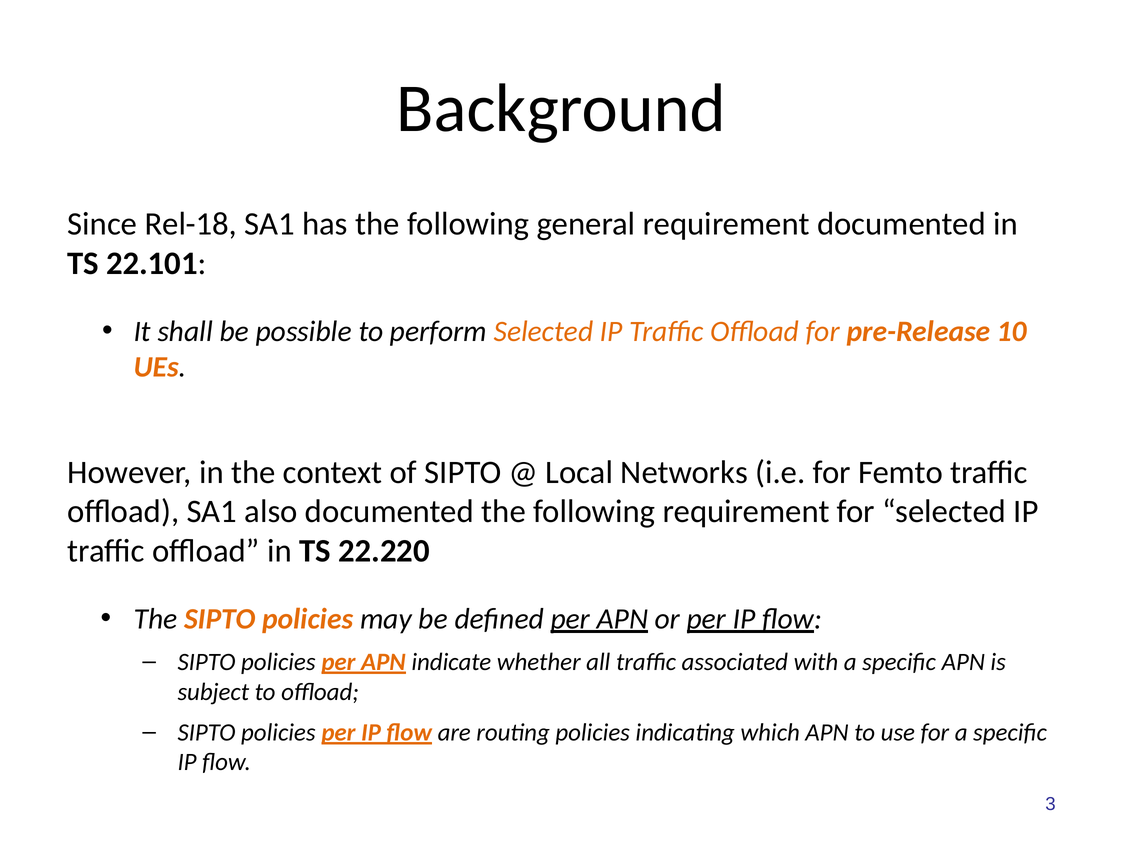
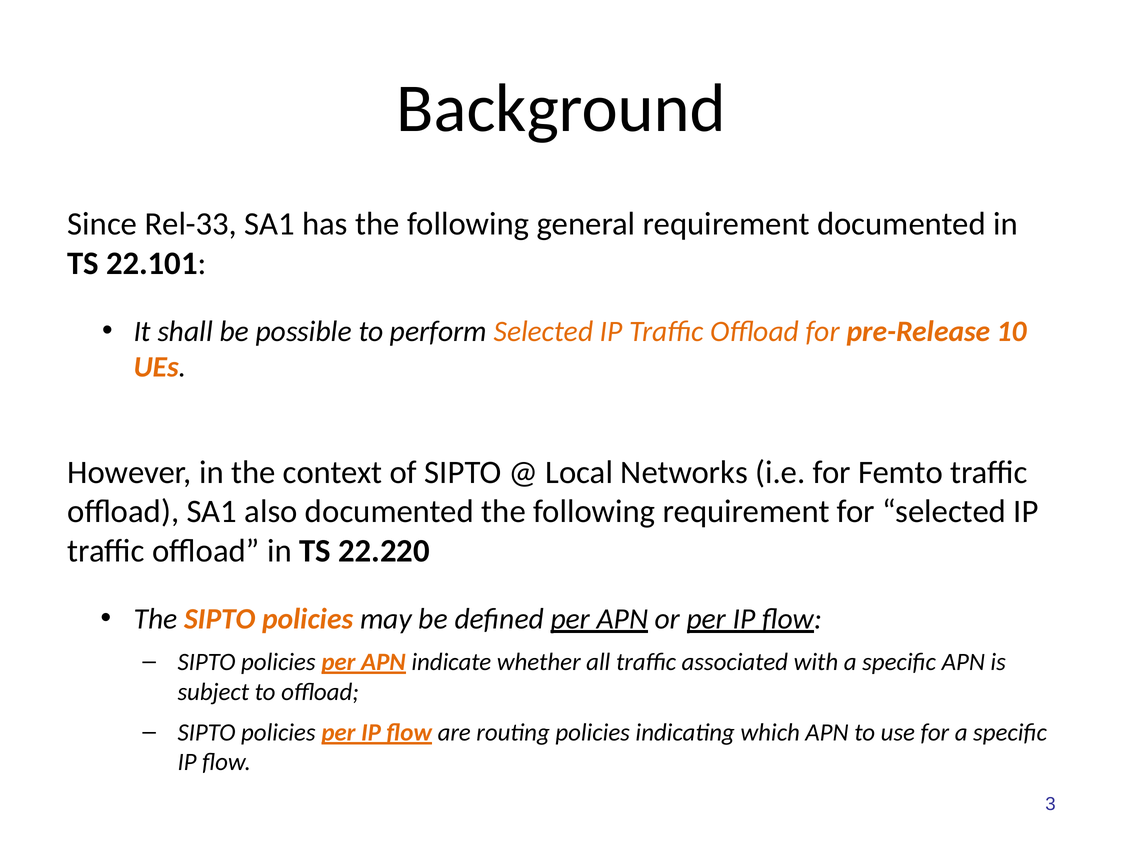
Rel-18: Rel-18 -> Rel-33
